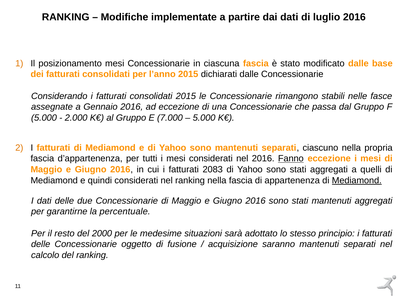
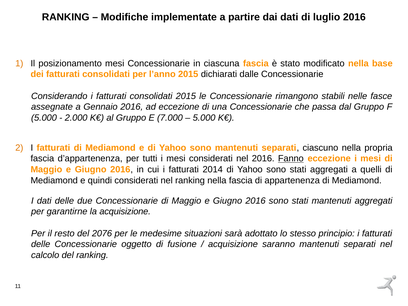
modificato dalle: dalle -> nella
2083: 2083 -> 2014
Mediamond at (357, 180) underline: present -> none
la percentuale: percentuale -> acquisizione
2000: 2000 -> 2076
